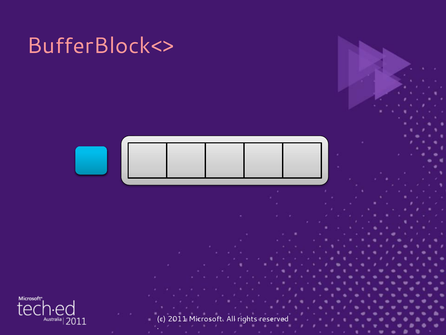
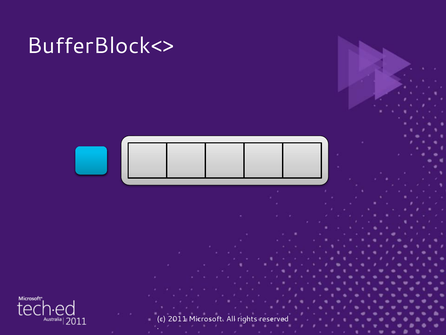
BufferBlock<> colour: pink -> white
